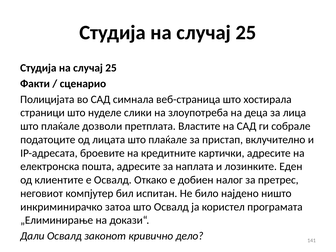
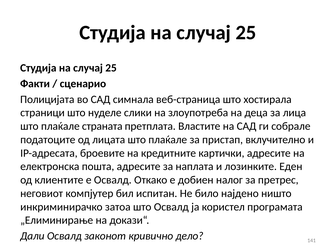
дозволи: дозволи -> страната
